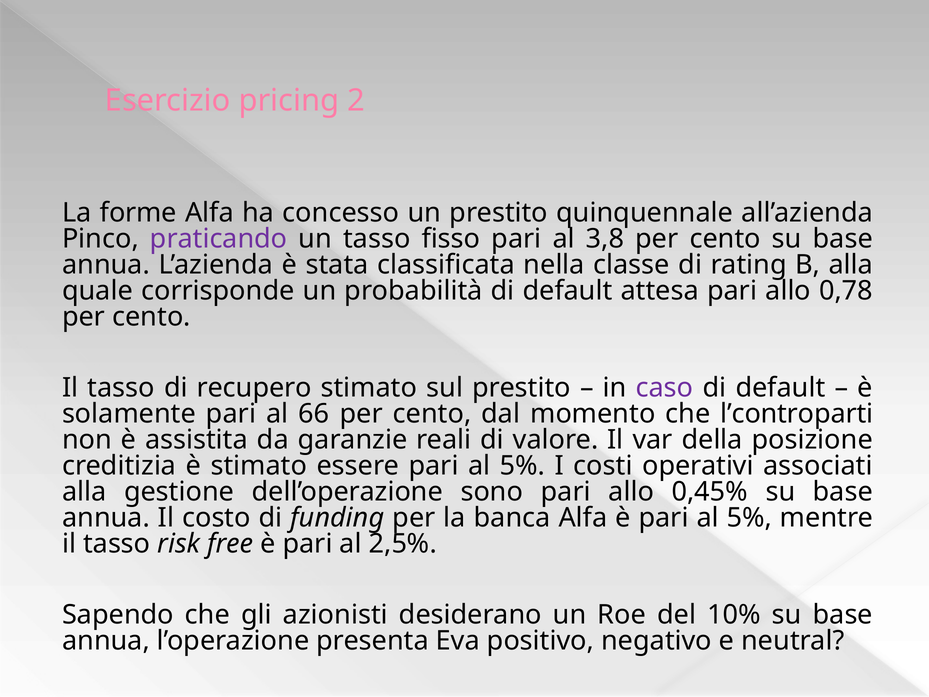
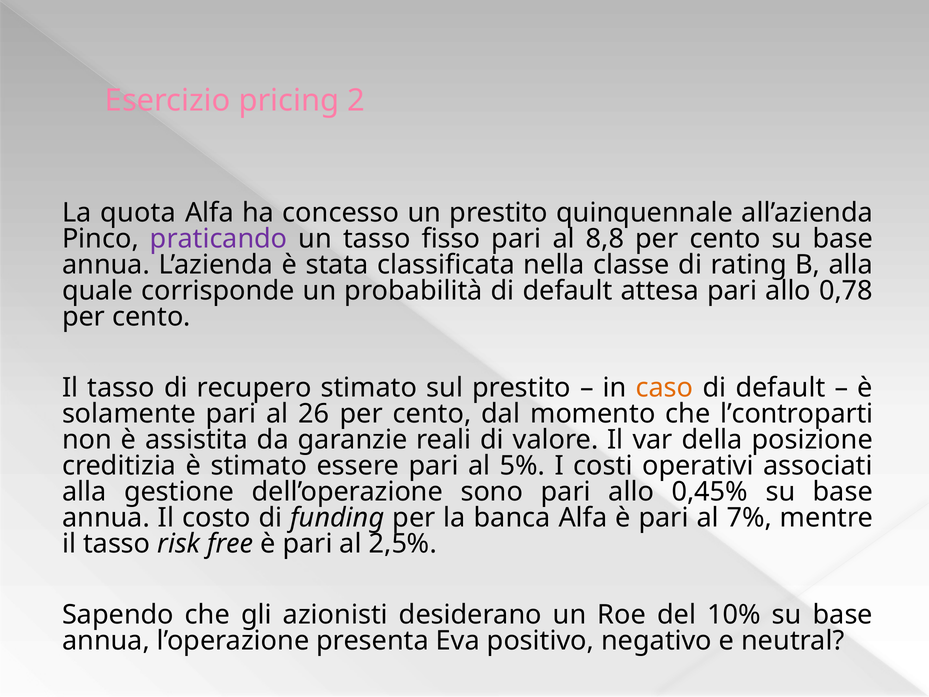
forme: forme -> quota
3,8: 3,8 -> 8,8
caso colour: purple -> orange
66: 66 -> 26
è pari al 5%: 5% -> 7%
